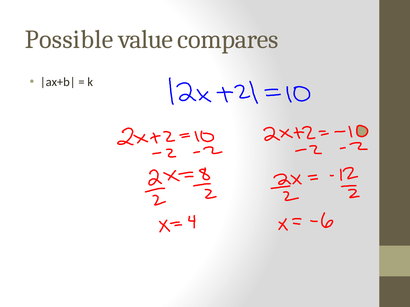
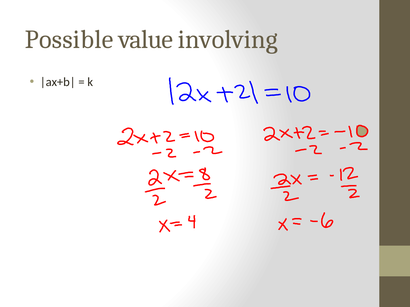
compares: compares -> involving
